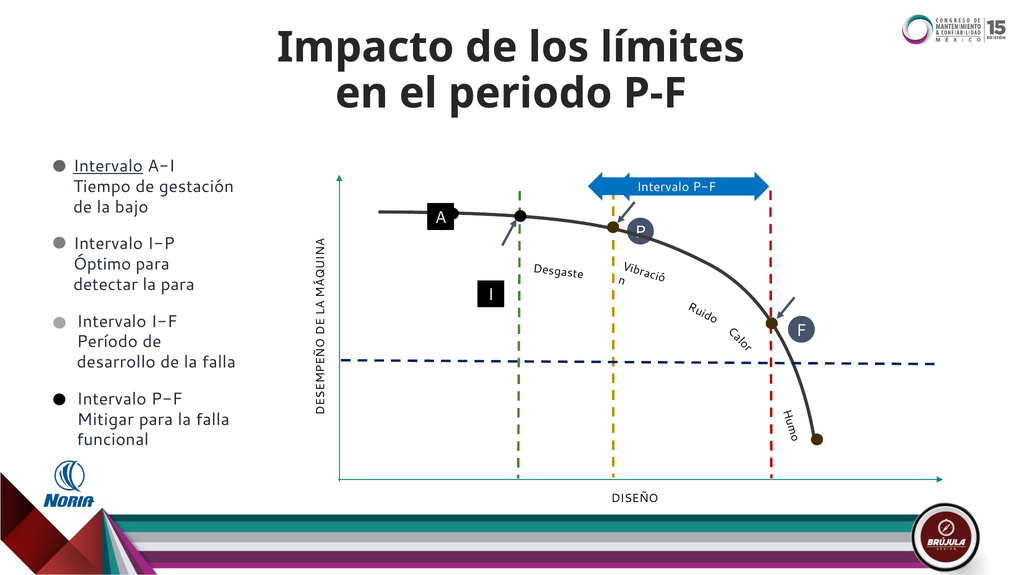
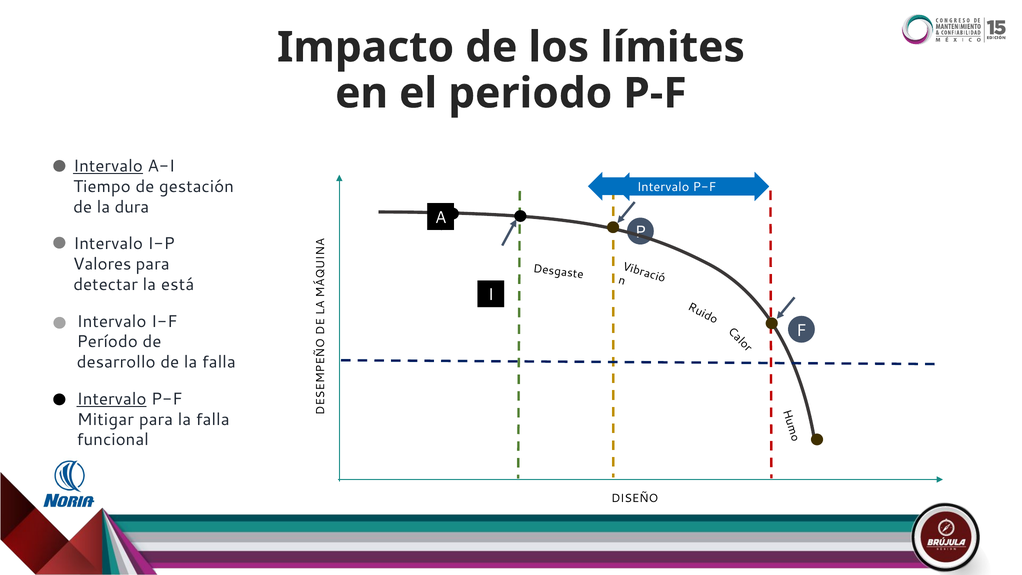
bajo: bajo -> dura
Óptimo: Óptimo -> Valores
la para: para -> está
Intervalo at (112, 399) underline: none -> present
